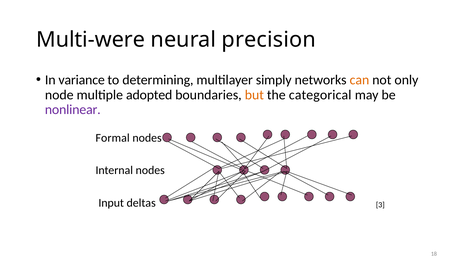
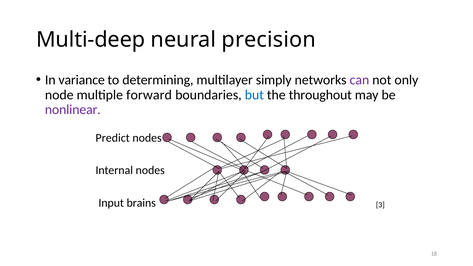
Multi-were: Multi-were -> Multi-deep
can colour: orange -> purple
adopted: adopted -> forward
but colour: orange -> blue
categorical: categorical -> throughout
Formal: Formal -> Predict
deltas: deltas -> brains
